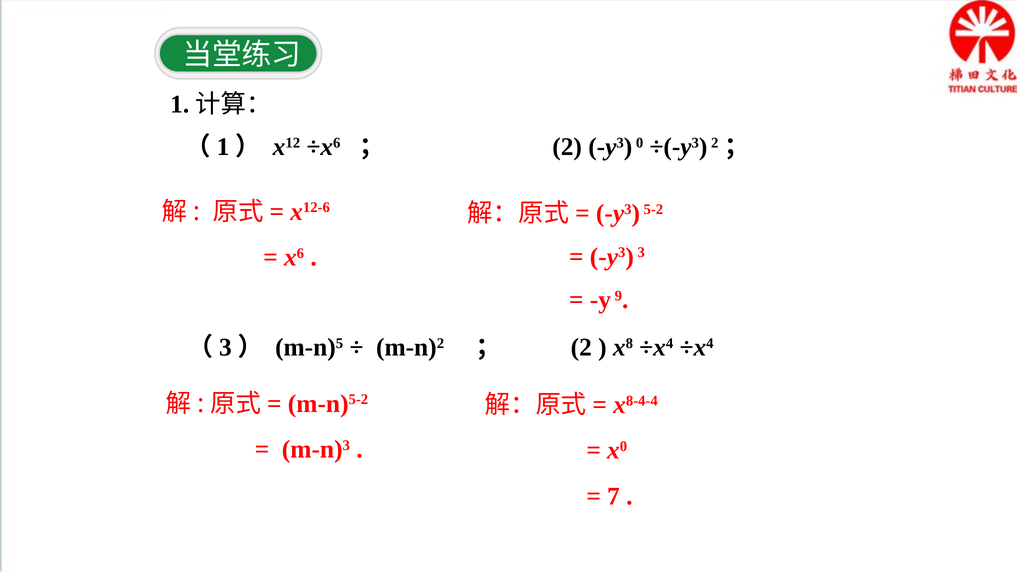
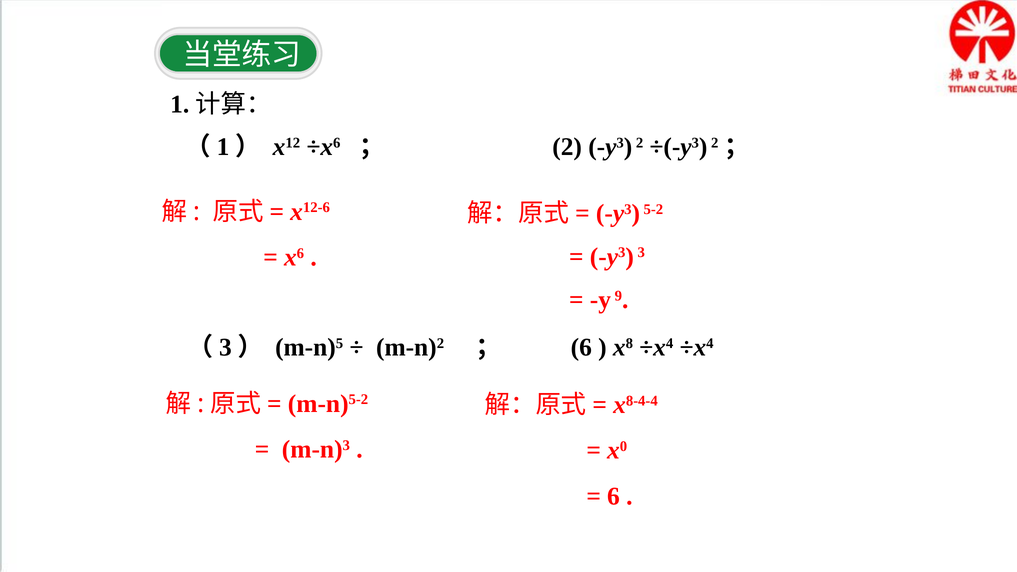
y3 0: 0 -> 2
2 at (581, 347): 2 -> 6
7 at (613, 496): 7 -> 6
